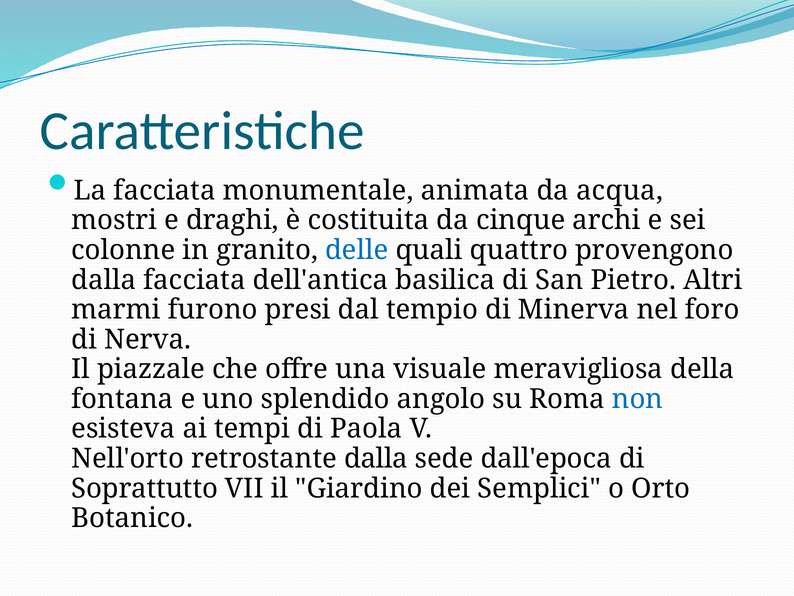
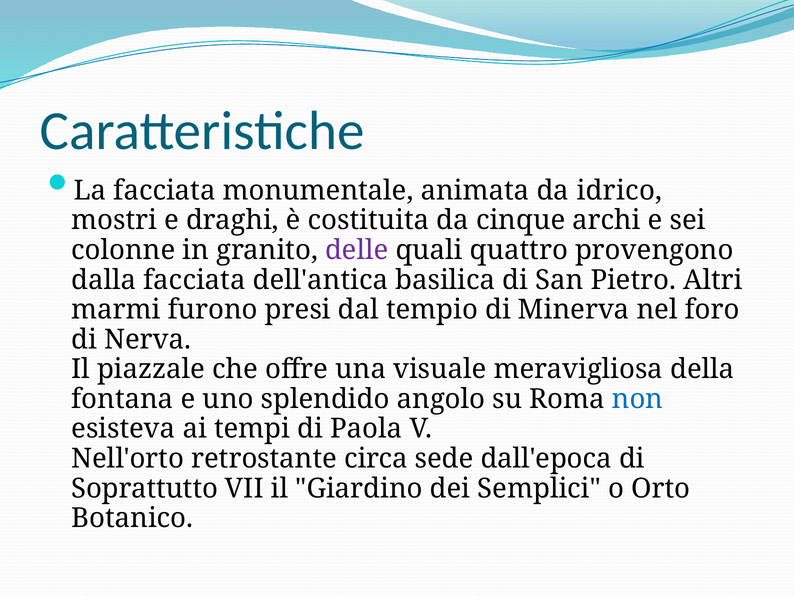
acqua: acqua -> idrico
delle colour: blue -> purple
retrostante dalla: dalla -> circa
